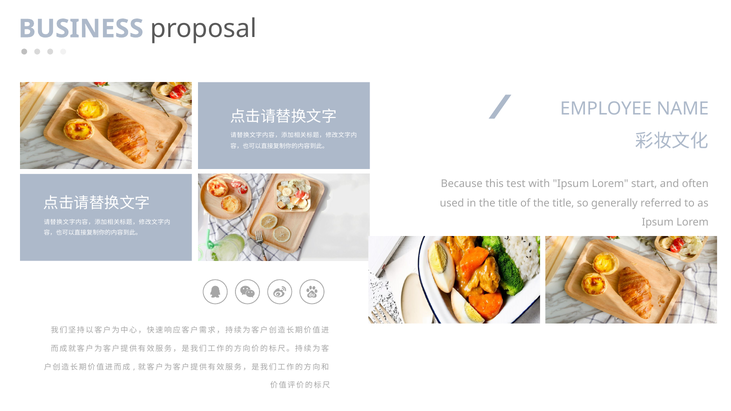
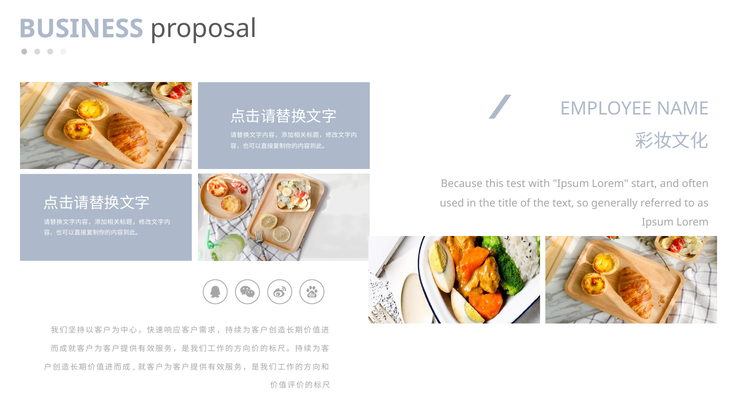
of the title: title -> text
